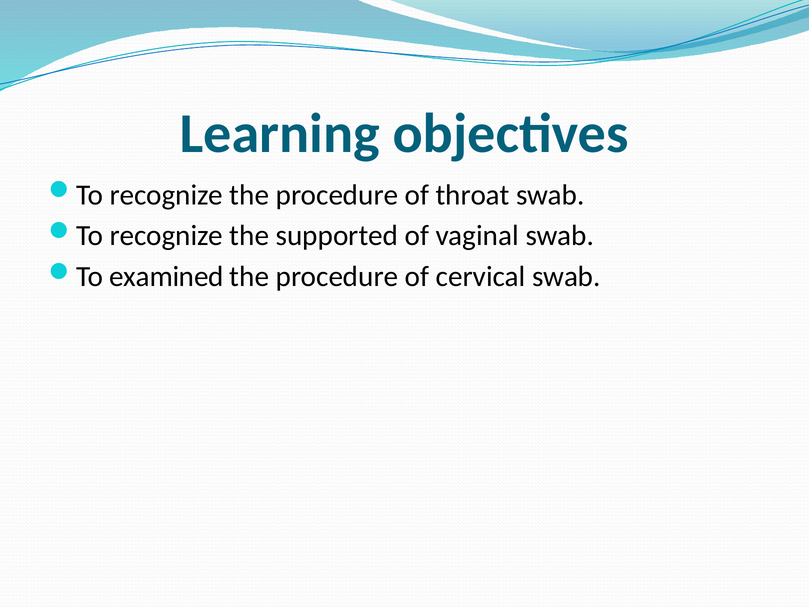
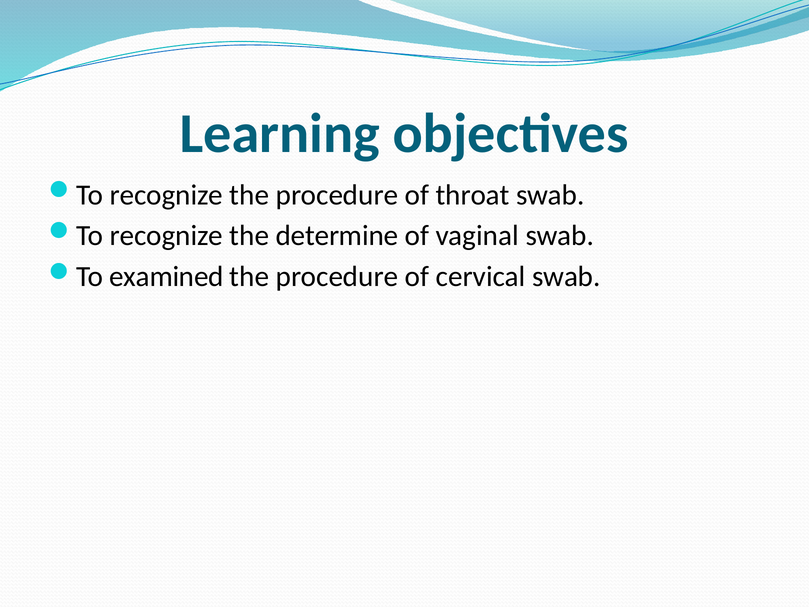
supported: supported -> determine
